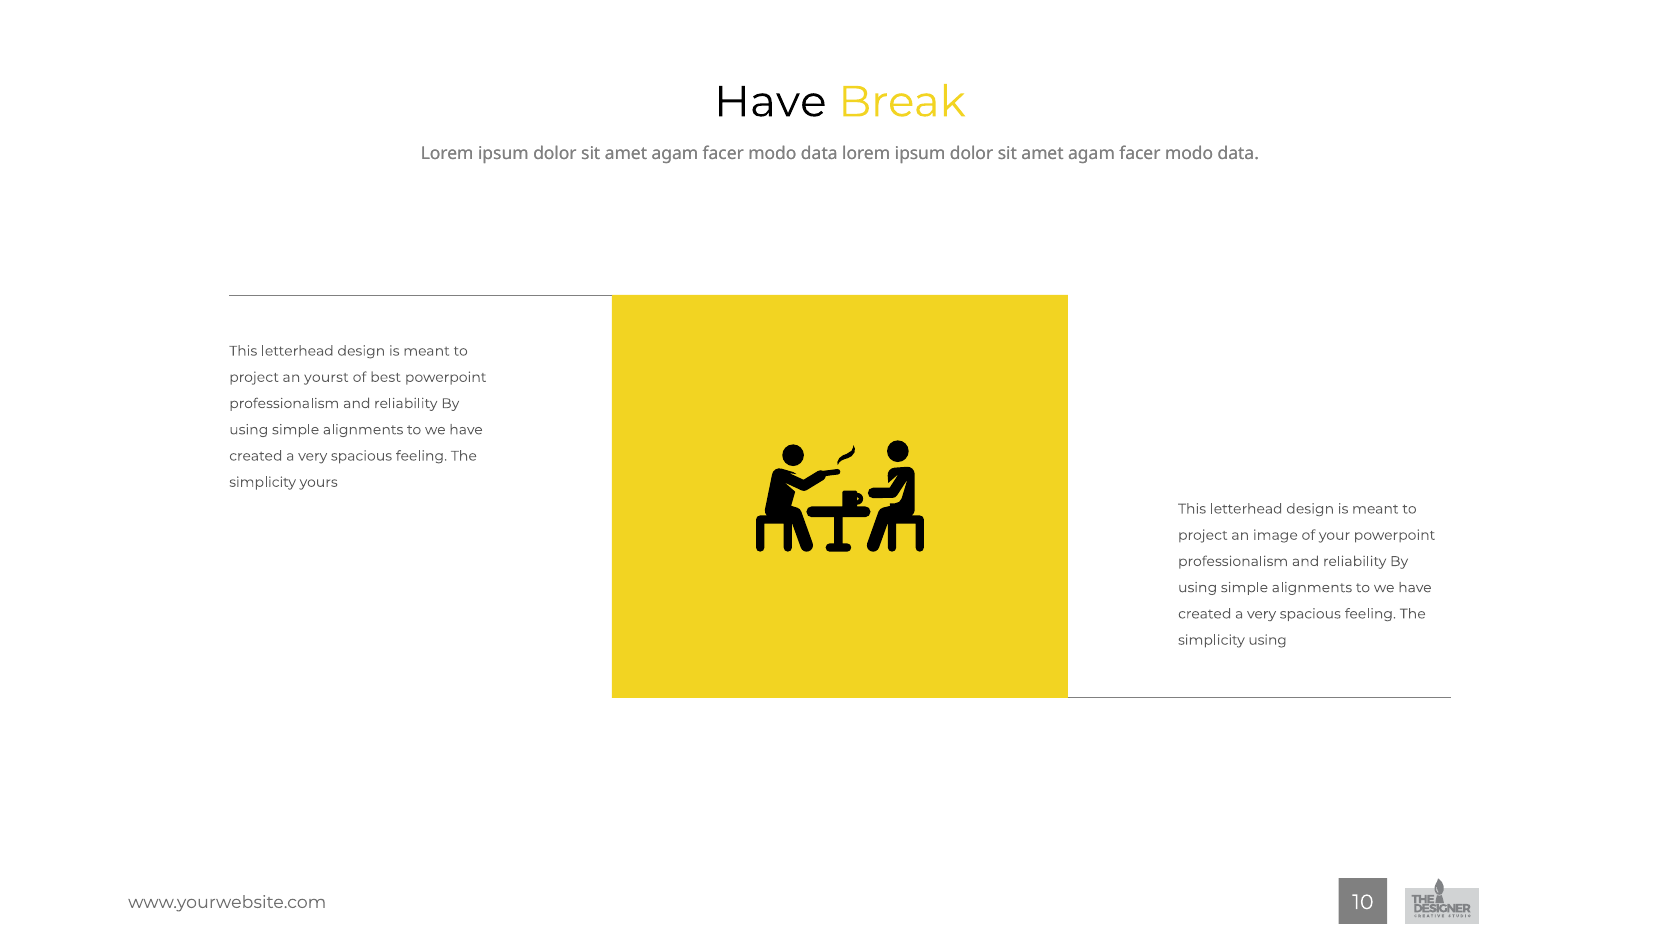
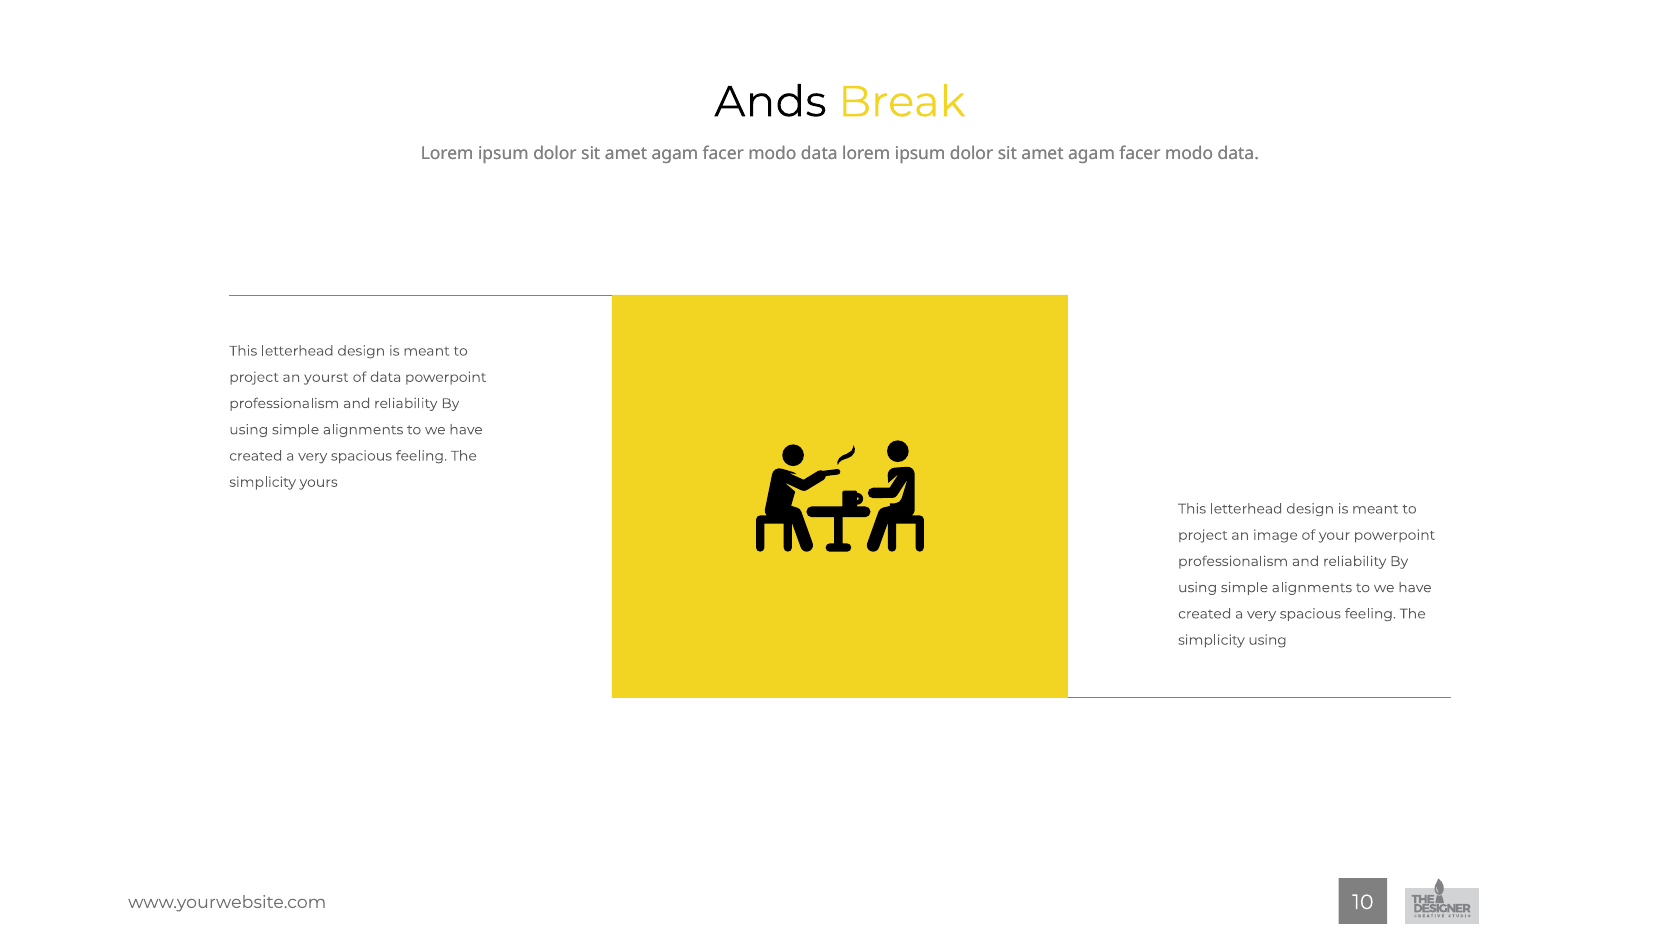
Have at (770, 102): Have -> Ands
of best: best -> data
